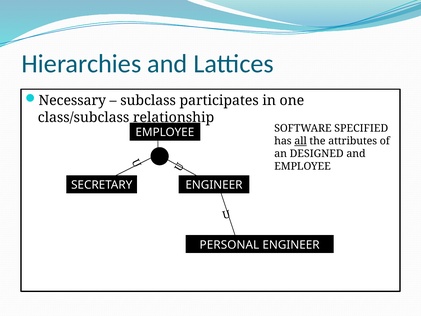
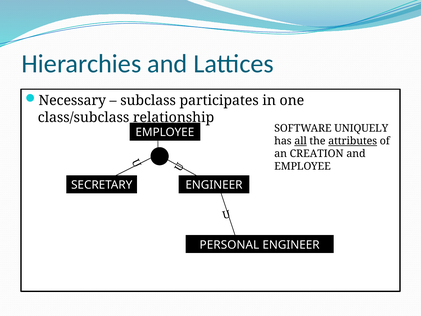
SPECIFIED: SPECIFIED -> UNIQUELY
attributes underline: none -> present
DESIGNED: DESIGNED -> CREATION
